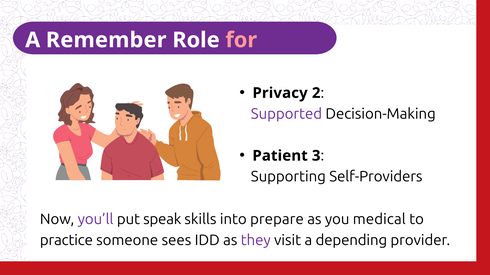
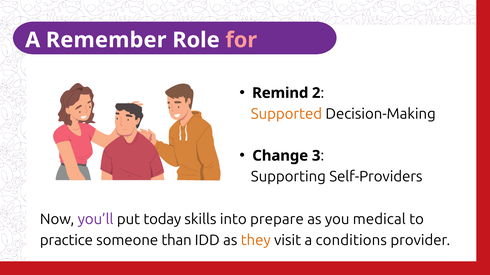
Privacy: Privacy -> Remind
Supported colour: purple -> orange
Patient: Patient -> Change
speak: speak -> today
sees: sees -> than
they colour: purple -> orange
depending: depending -> conditions
